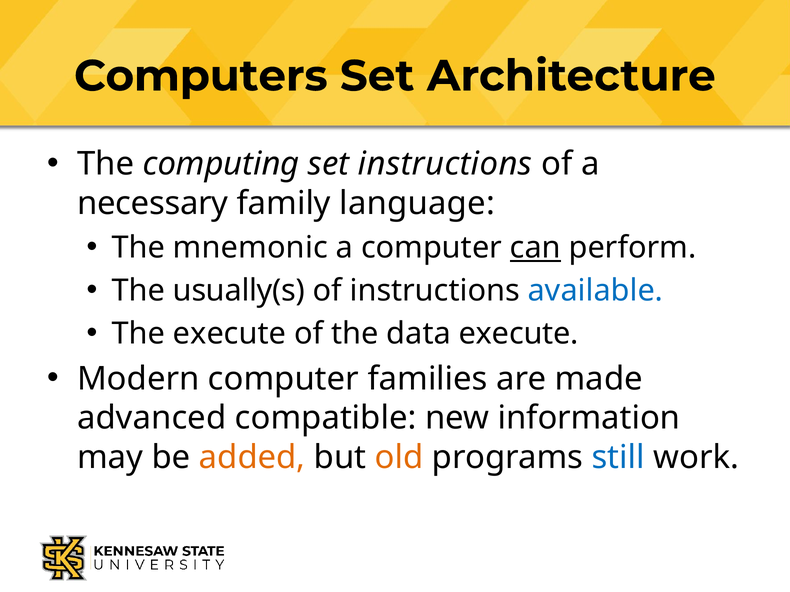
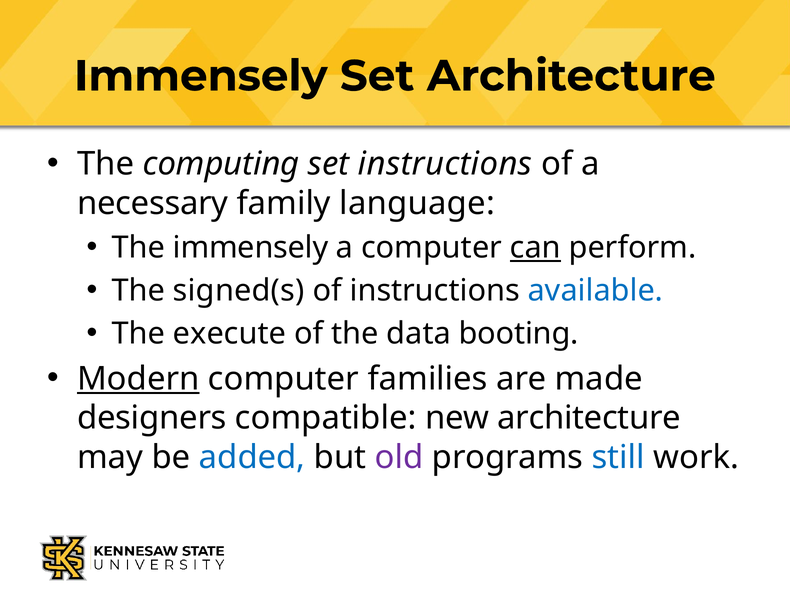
Computers at (201, 76): Computers -> Immensely
The mnemonic: mnemonic -> immensely
usually(s: usually(s -> signed(s
data execute: execute -> booting
Modern underline: none -> present
advanced: advanced -> designers
new information: information -> architecture
added colour: orange -> blue
old colour: orange -> purple
